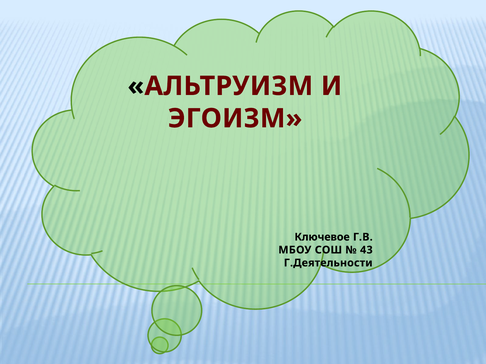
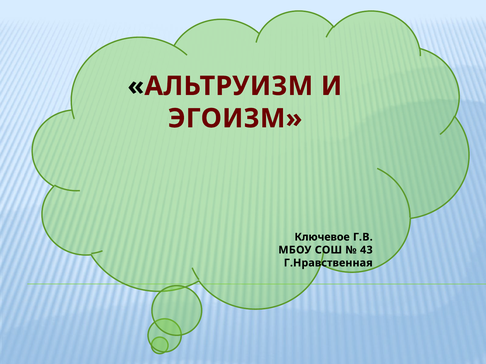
Г.Деятельности: Г.Деятельности -> Г.Нравственная
